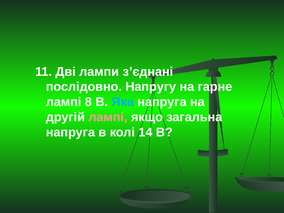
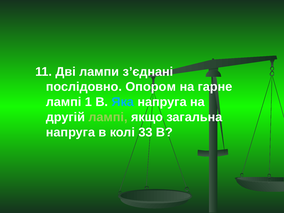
Напругу: Напругу -> Опором
8: 8 -> 1
лампі at (108, 117) colour: pink -> light green
14: 14 -> 33
